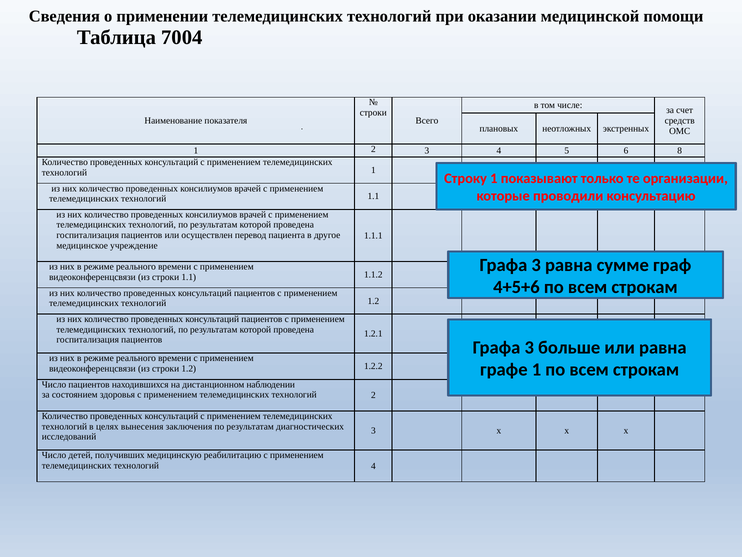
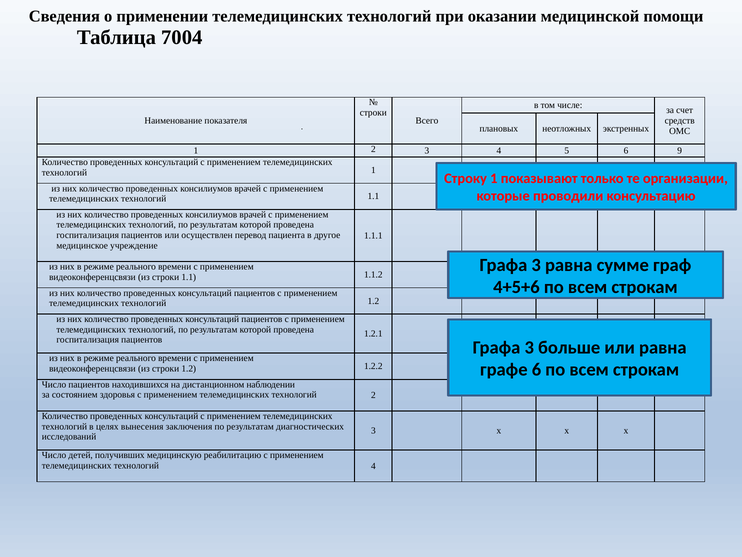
8: 8 -> 9
графе 1: 1 -> 6
